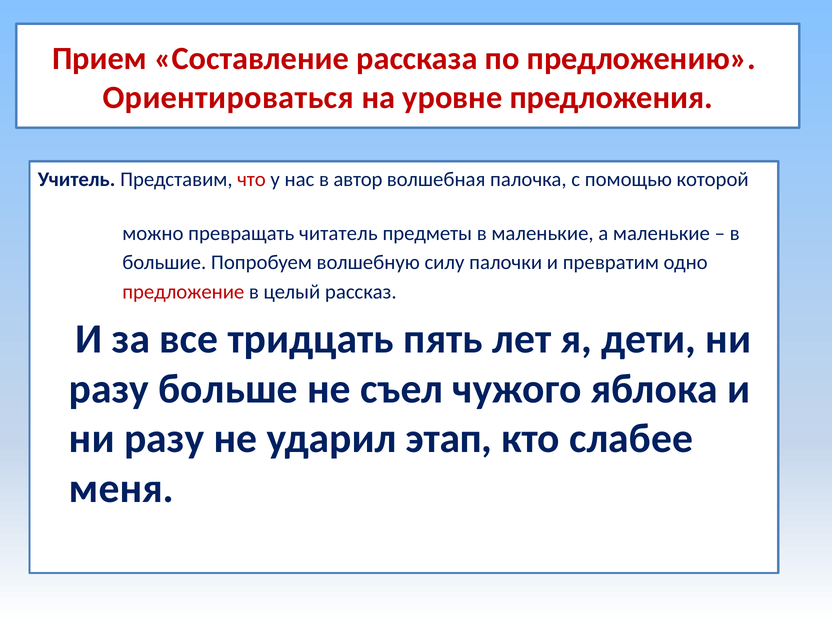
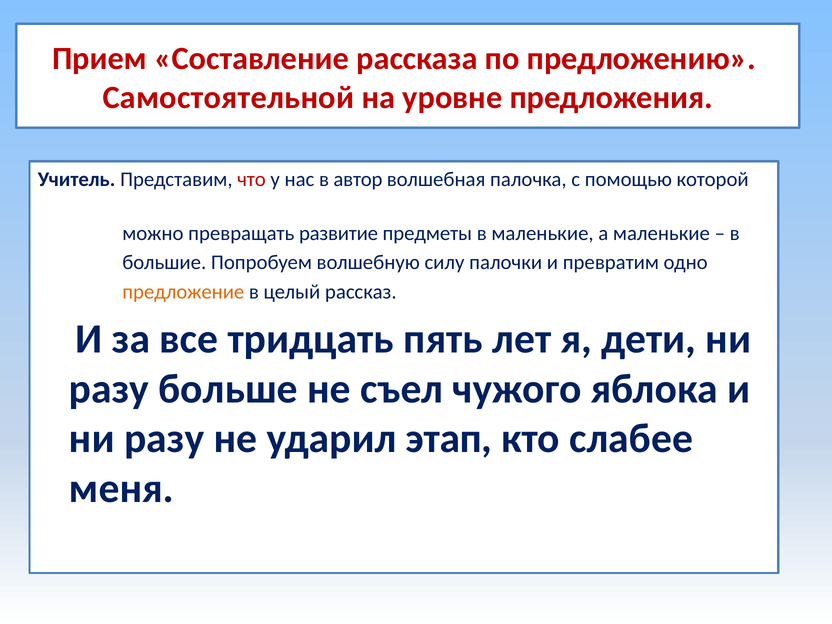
Ориентироваться: Ориентироваться -> Самостоятельной
читатель: читатель -> развитие
предложение colour: red -> orange
